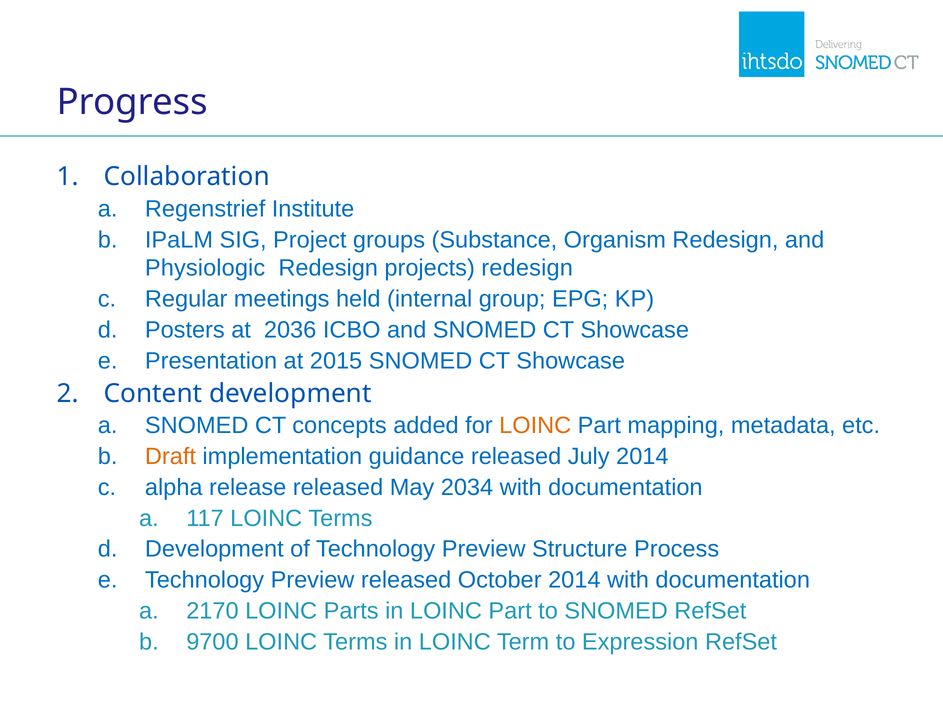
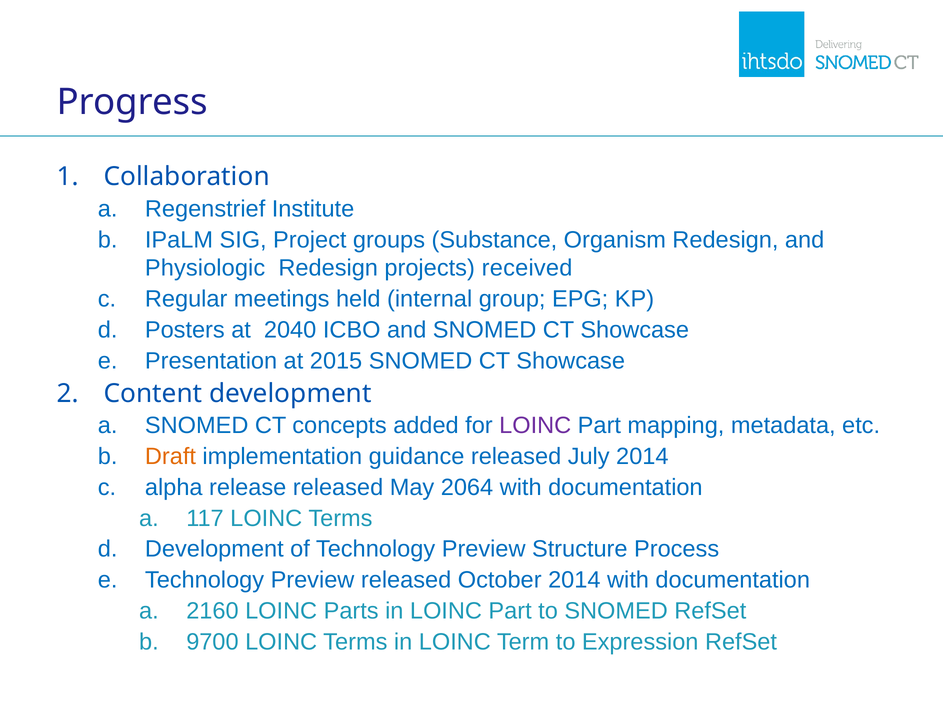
projects redesign: redesign -> received
2036: 2036 -> 2040
LOINC at (535, 426) colour: orange -> purple
2034: 2034 -> 2064
2170: 2170 -> 2160
